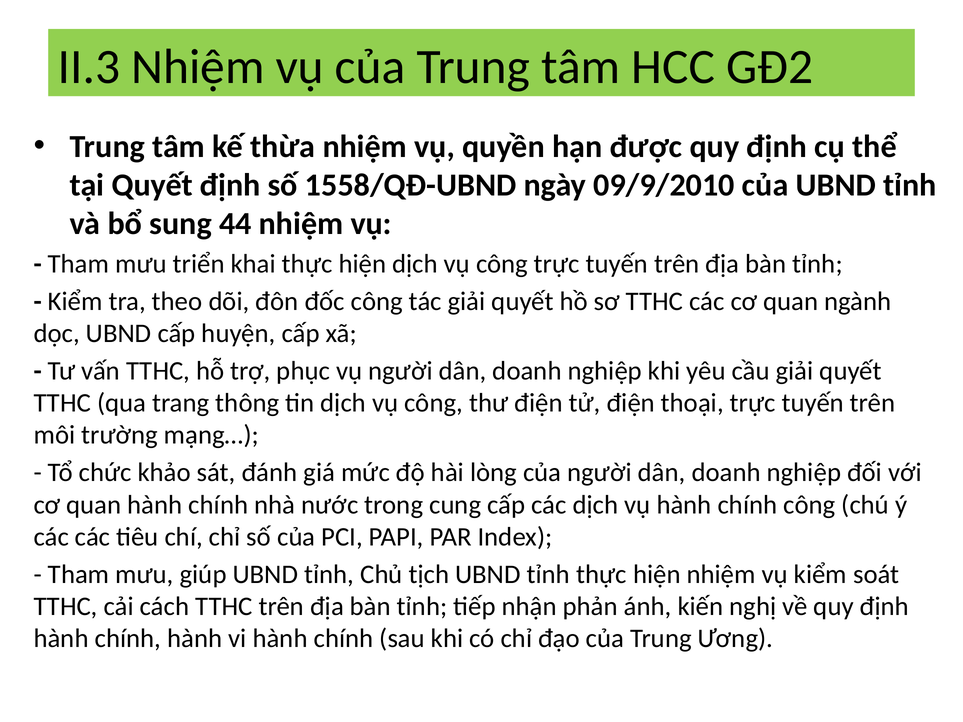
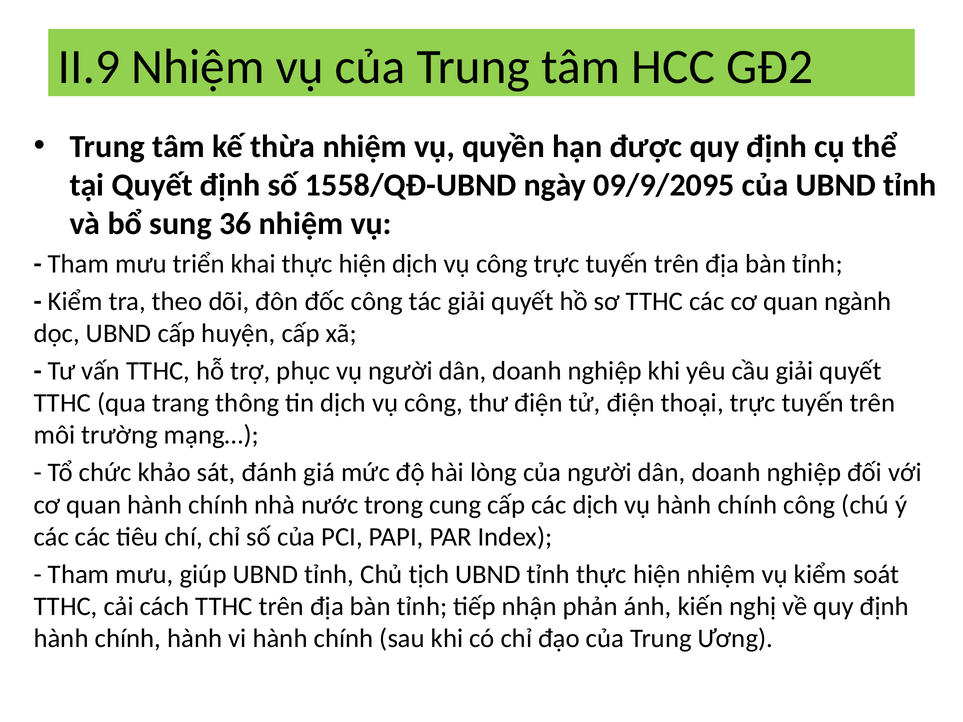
II.3: II.3 -> II.9
09/9/2010: 09/9/2010 -> 09/9/2095
44: 44 -> 36
